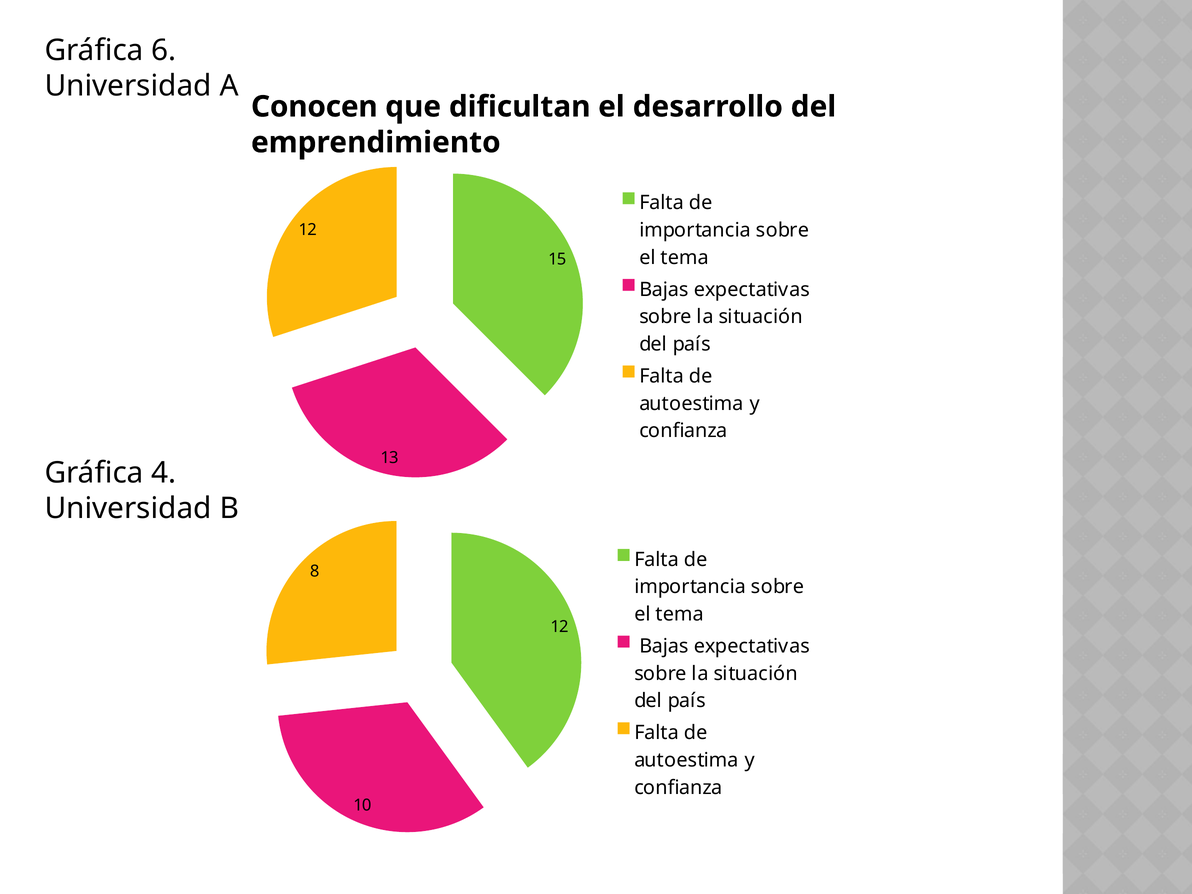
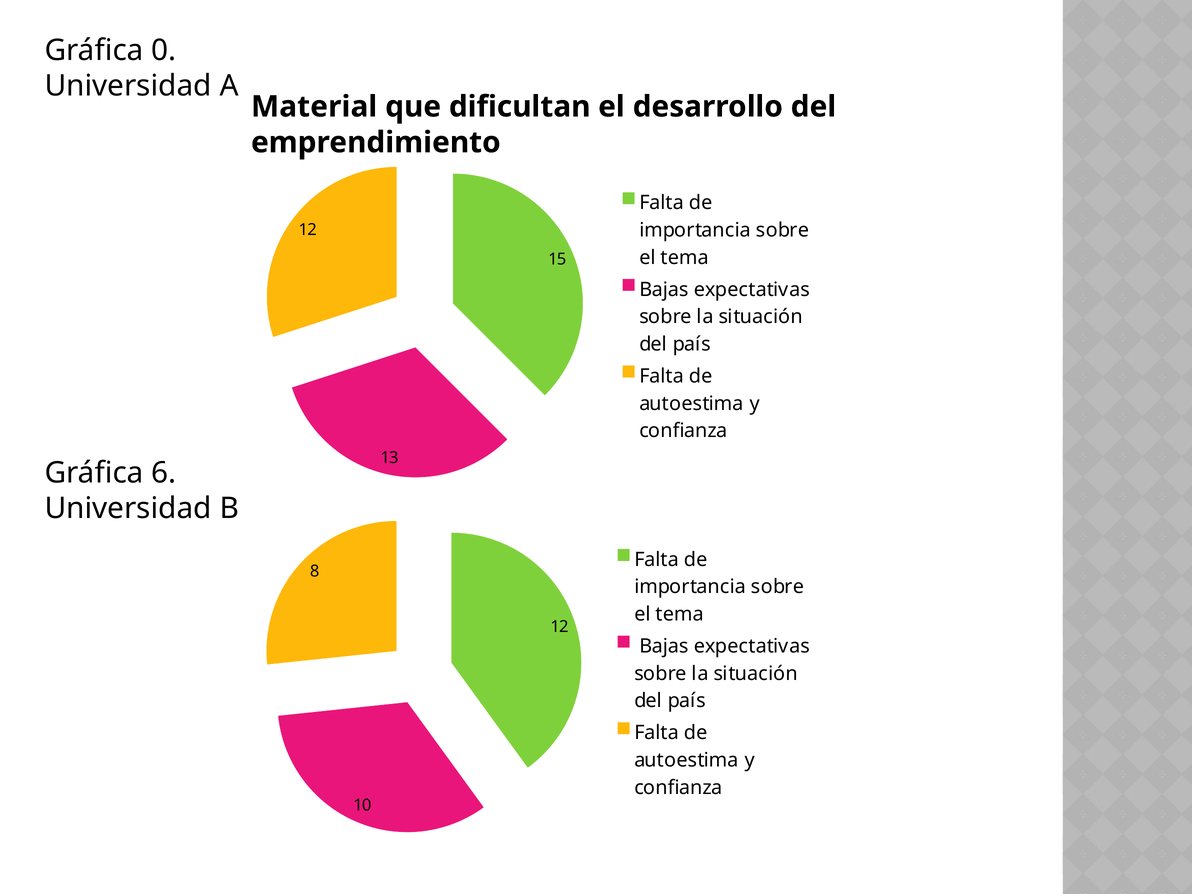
6: 6 -> 0
Conocen: Conocen -> Material
4: 4 -> 6
